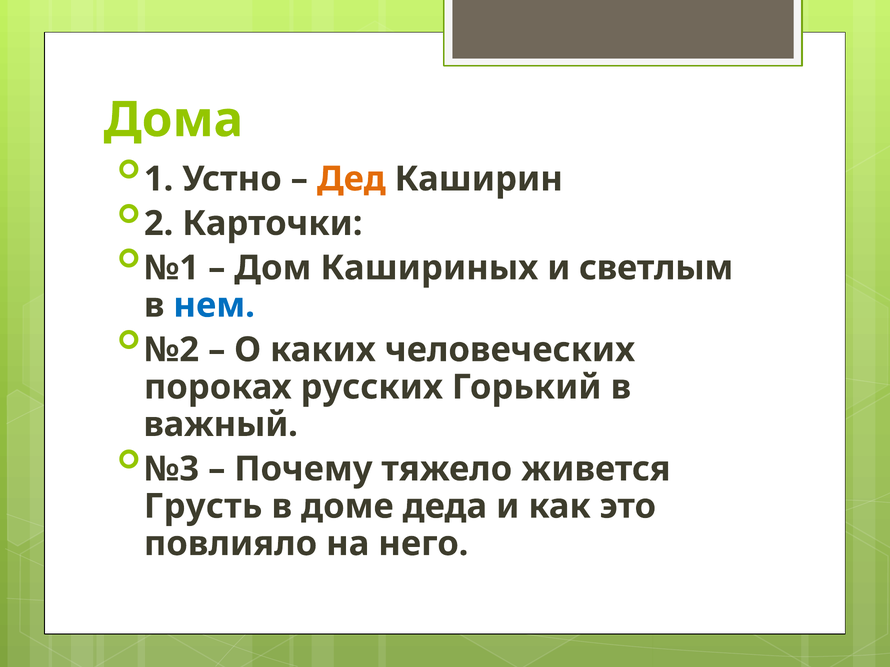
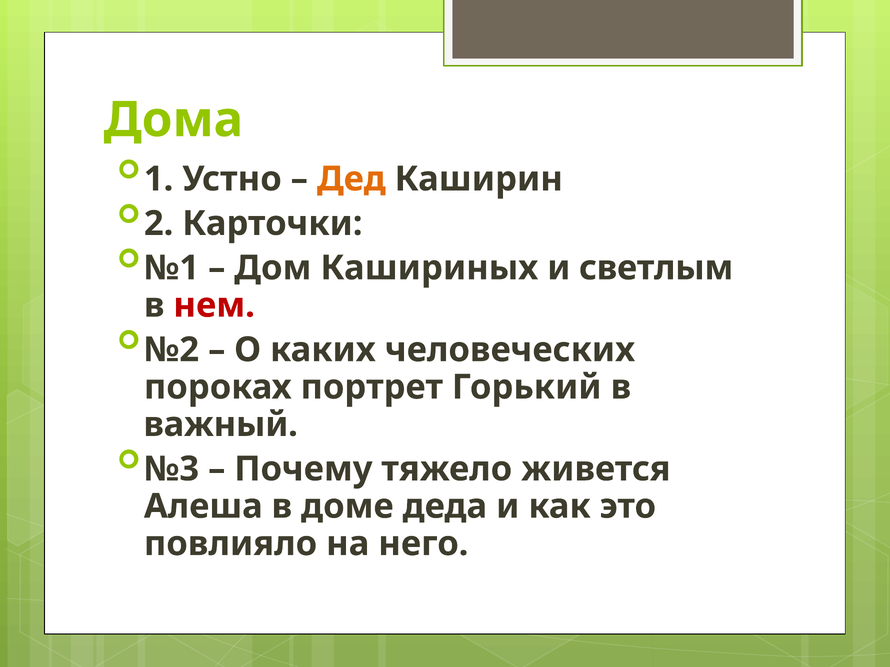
нем colour: blue -> red
русских: русских -> портрет
Грусть: Грусть -> Алеша
